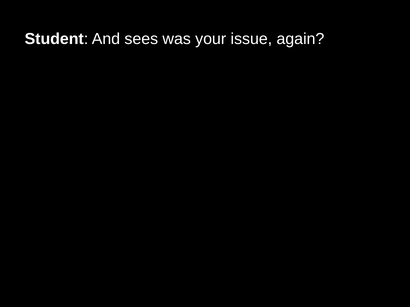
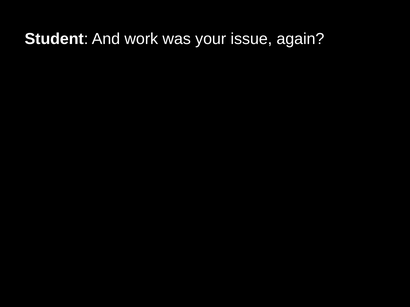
sees: sees -> work
